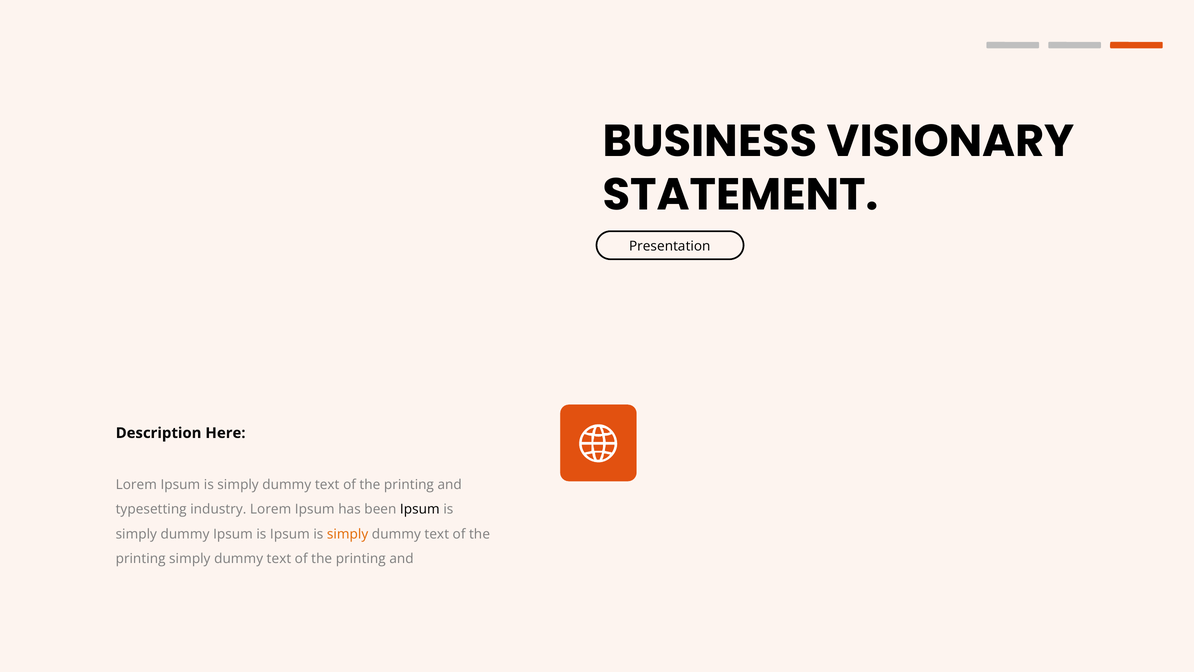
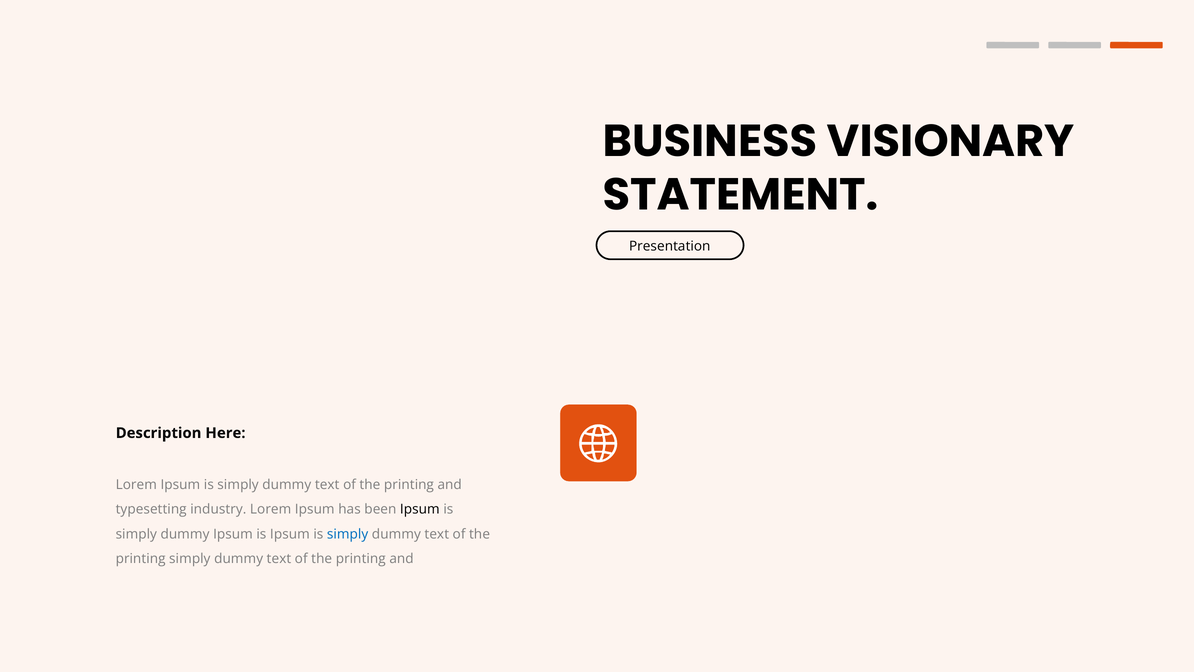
simply at (348, 534) colour: orange -> blue
